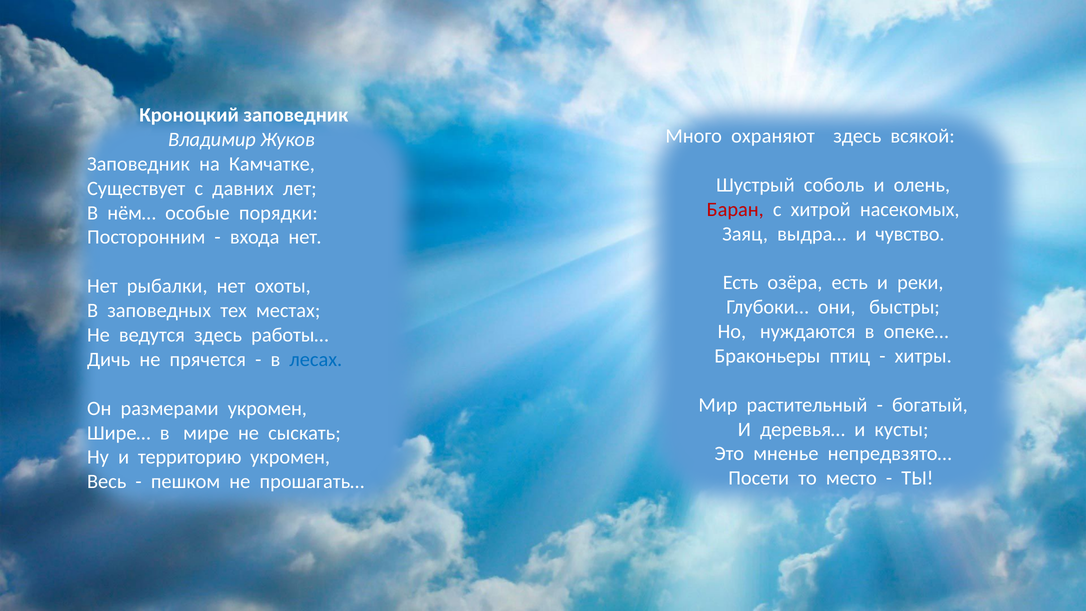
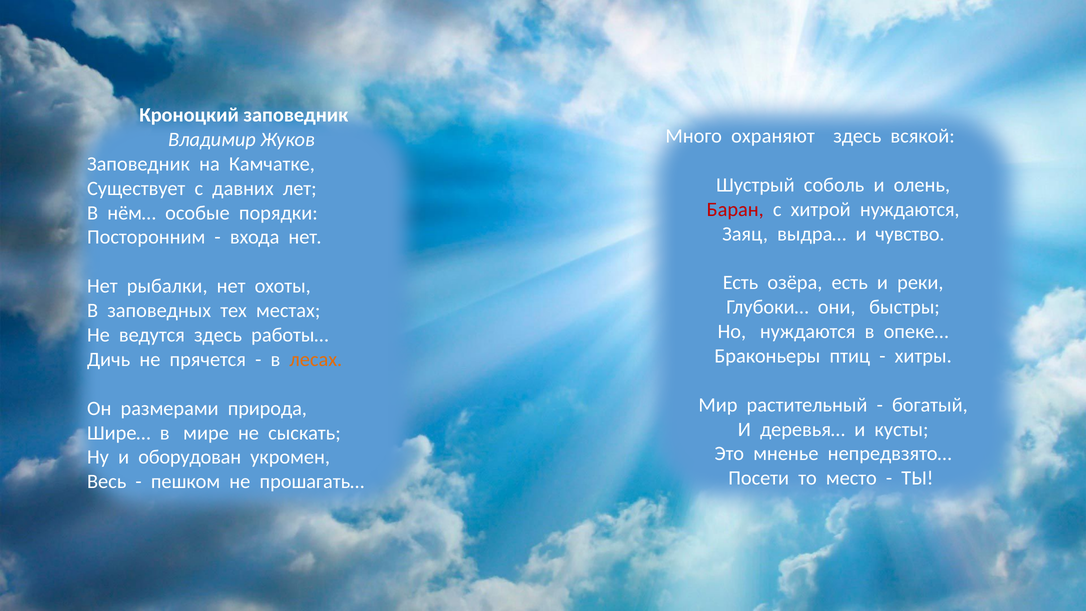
хитрой насекомых: насекомых -> нуждаются
лесах colour: blue -> orange
размерами укромен: укромен -> природа
территорию: территорию -> оборудован
